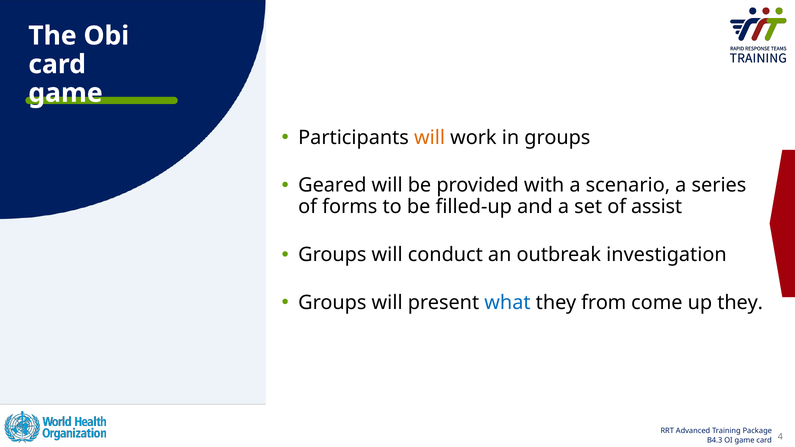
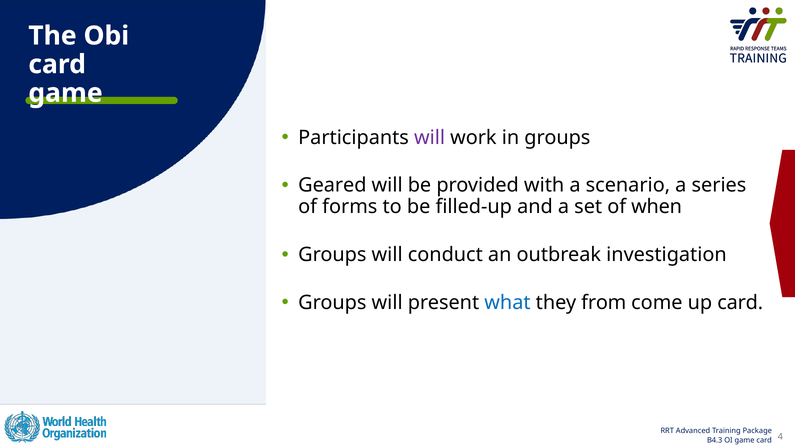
will at (430, 138) colour: orange -> purple
assist: assist -> when
up they: they -> card
